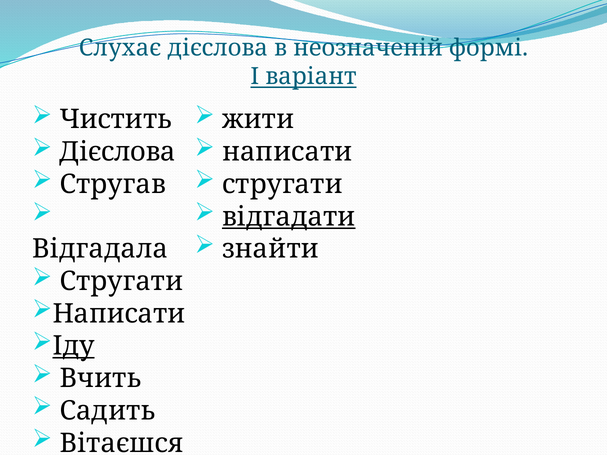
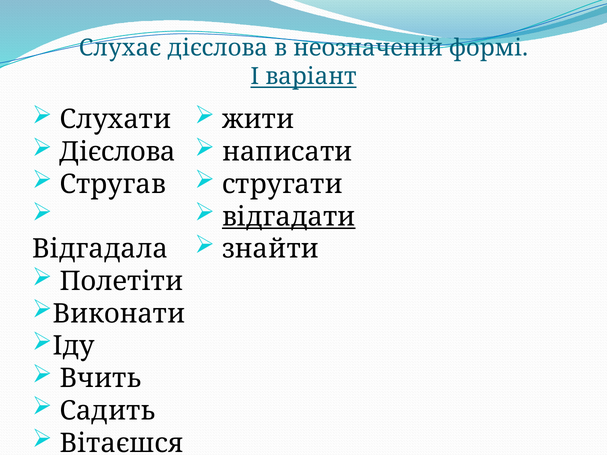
Чистить: Чистить -> Слухати
Стругати at (121, 282): Стругати -> Полетіти
Написати at (119, 314): Написати -> Виконати
Іду underline: present -> none
